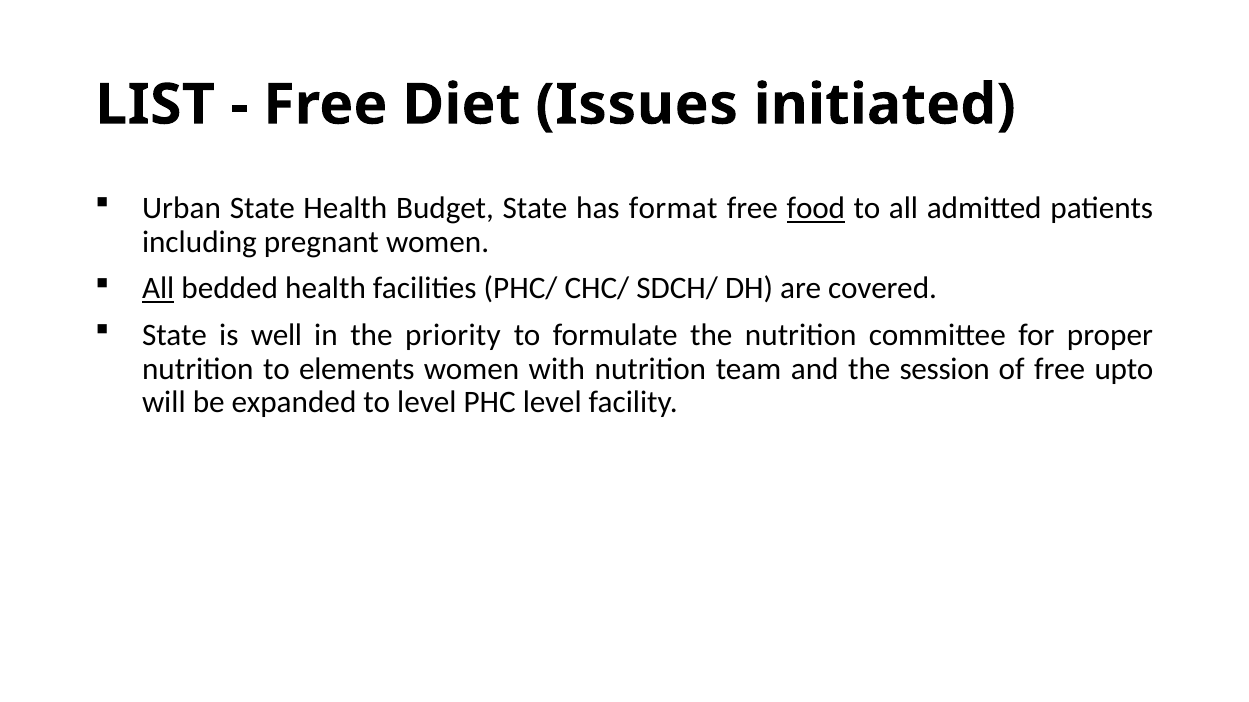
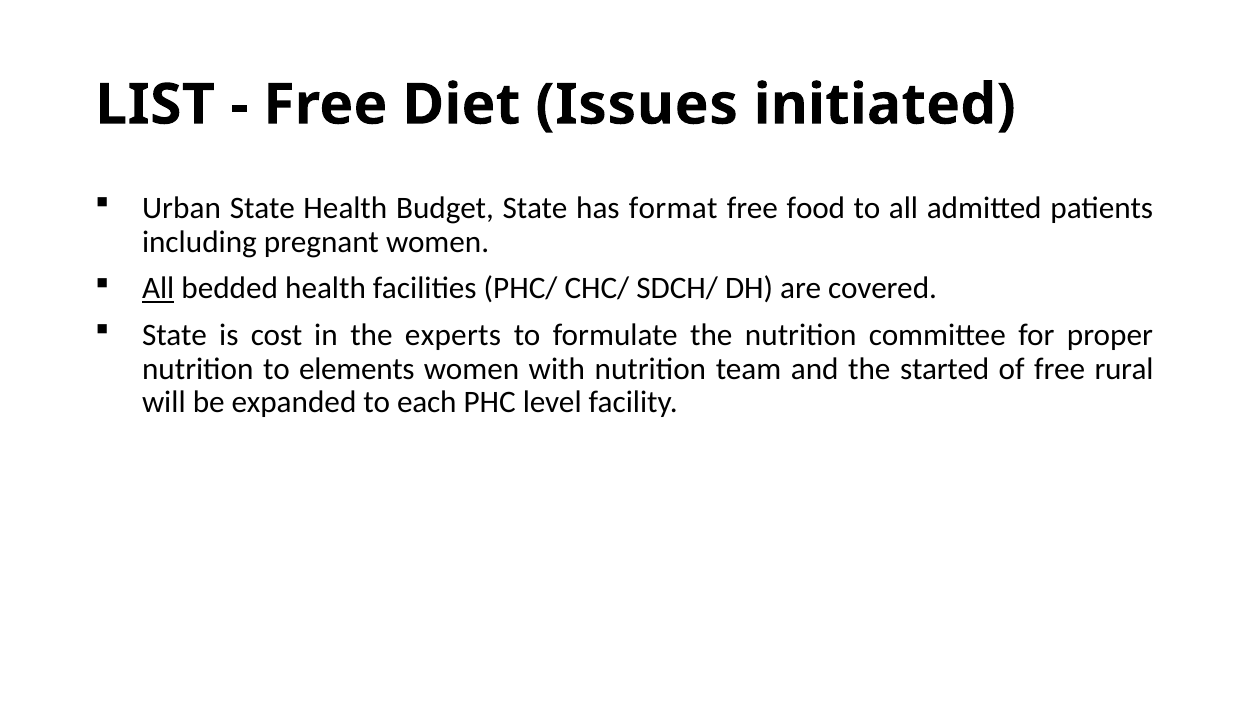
food underline: present -> none
well: well -> cost
priority: priority -> experts
session: session -> started
upto: upto -> rural
to level: level -> each
